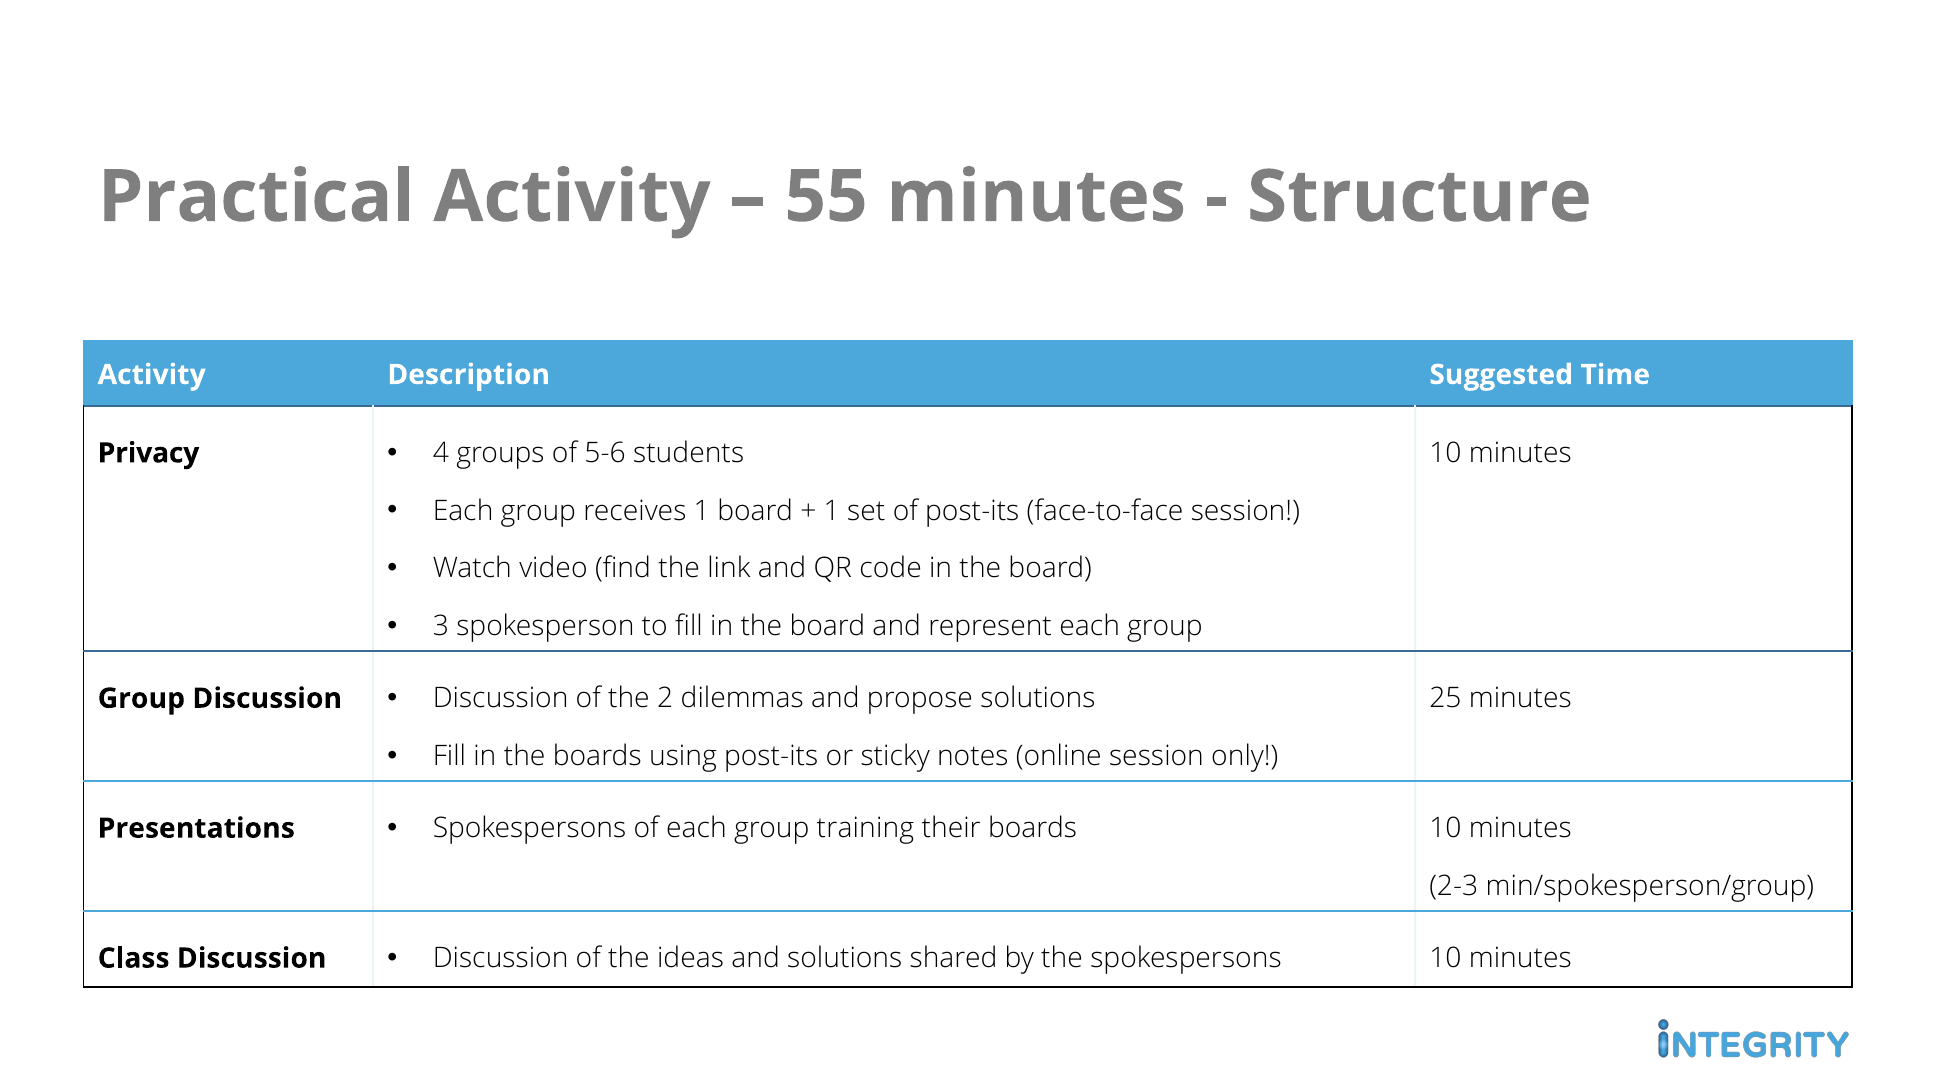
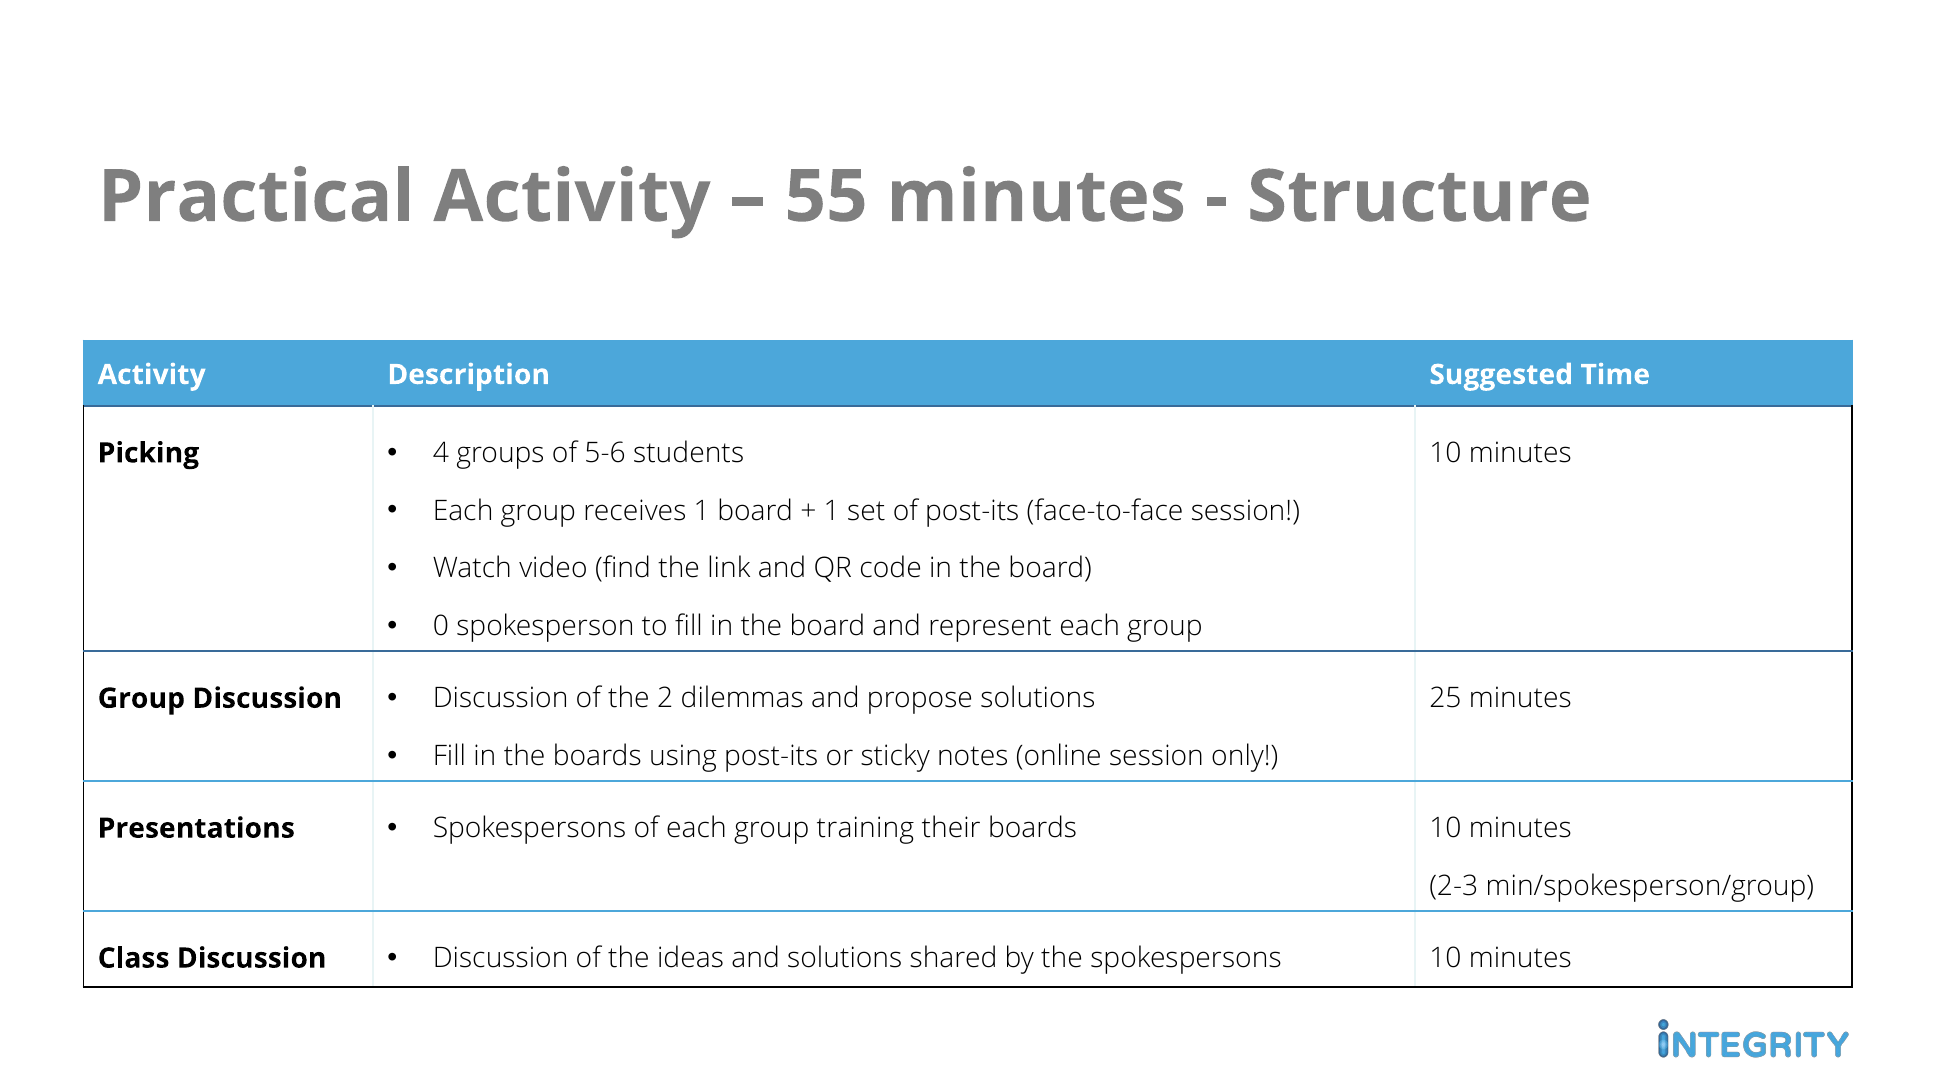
Privacy: Privacy -> Picking
3: 3 -> 0
